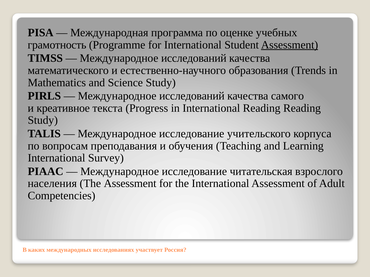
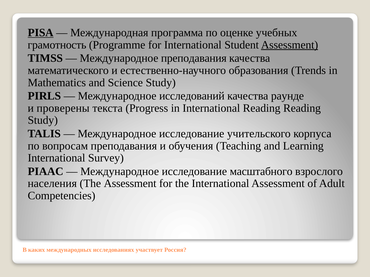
PISA underline: none -> present
исследований at (194, 58): исследований -> преподавания
самого: самого -> раунде
креативное: креативное -> проверены
читательская: читательская -> масштабного
